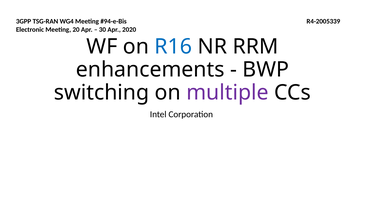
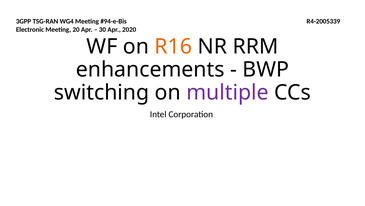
R16 colour: blue -> orange
